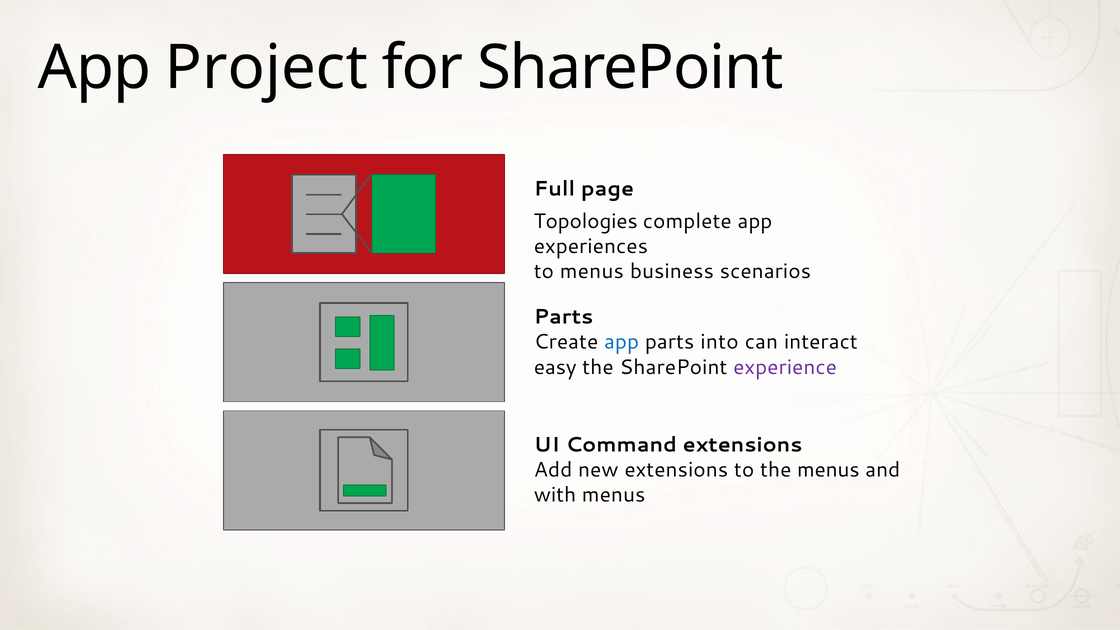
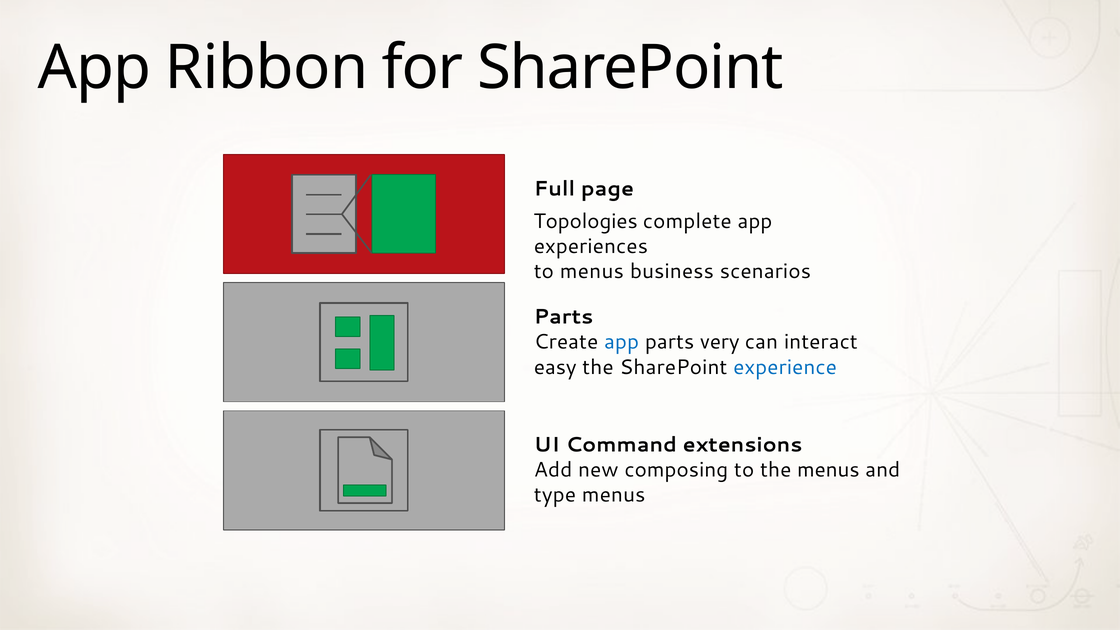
Project: Project -> Ribbon
into: into -> very
experience colour: purple -> blue
new extensions: extensions -> composing
with: with -> type
